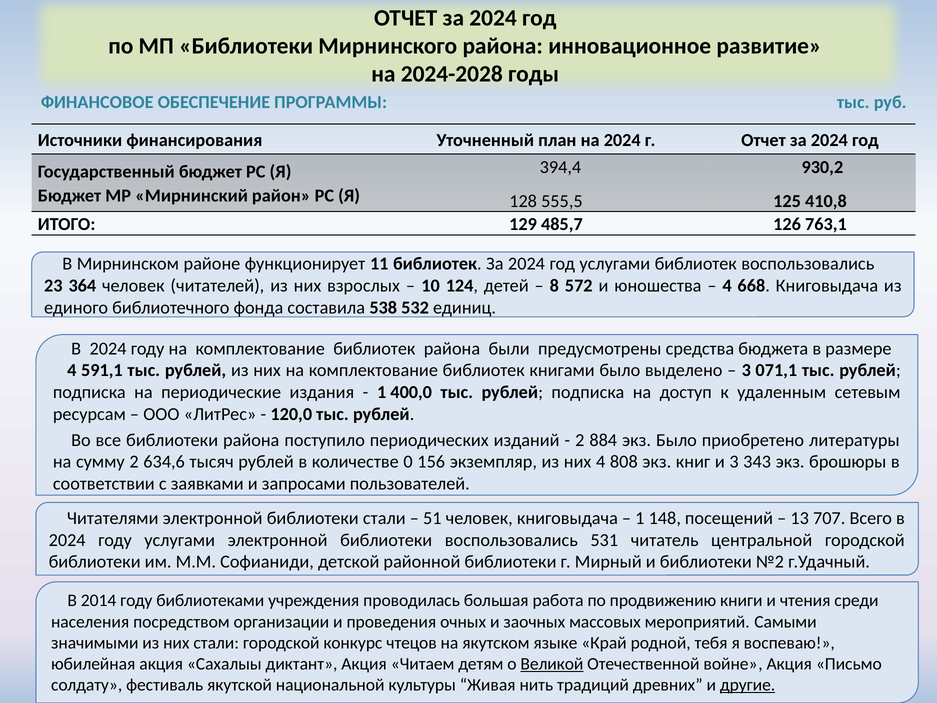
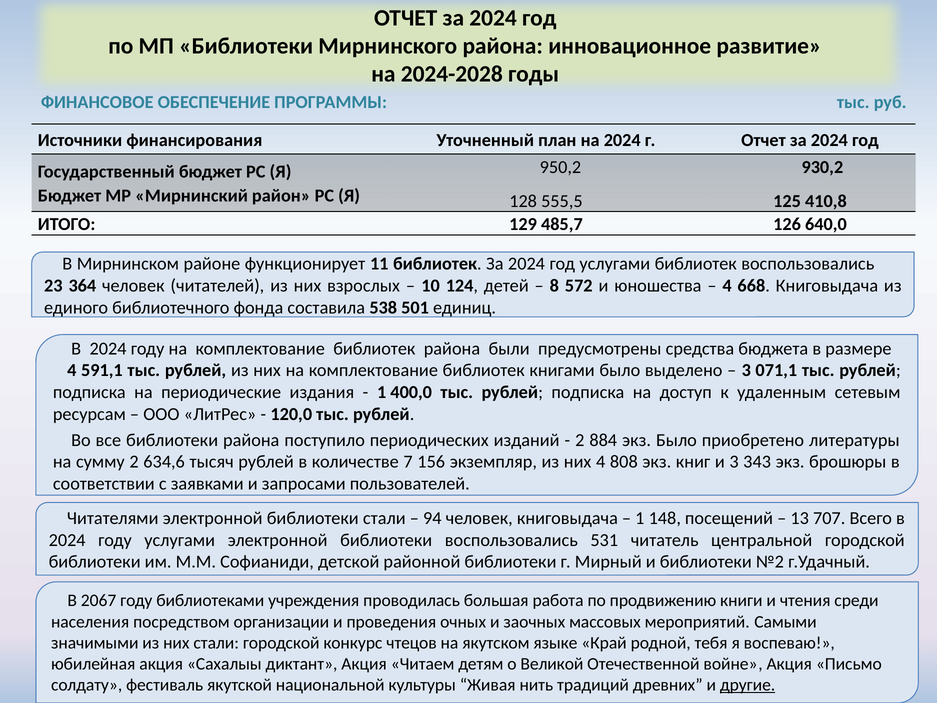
394,4: 394,4 -> 950,2
763,1: 763,1 -> 640,0
532: 532 -> 501
0: 0 -> 7
51: 51 -> 94
2014: 2014 -> 2067
Великой underline: present -> none
